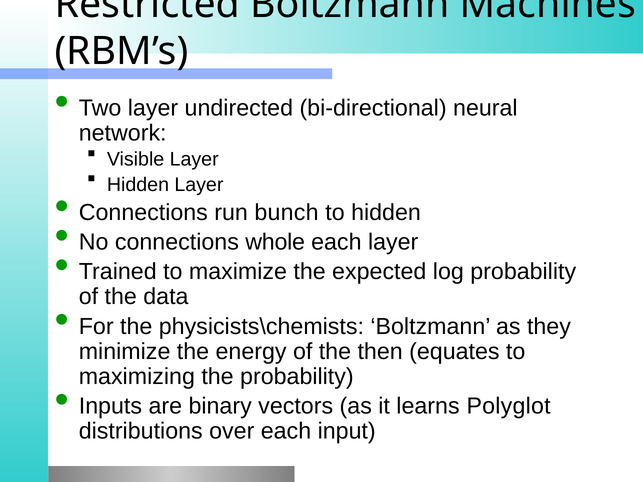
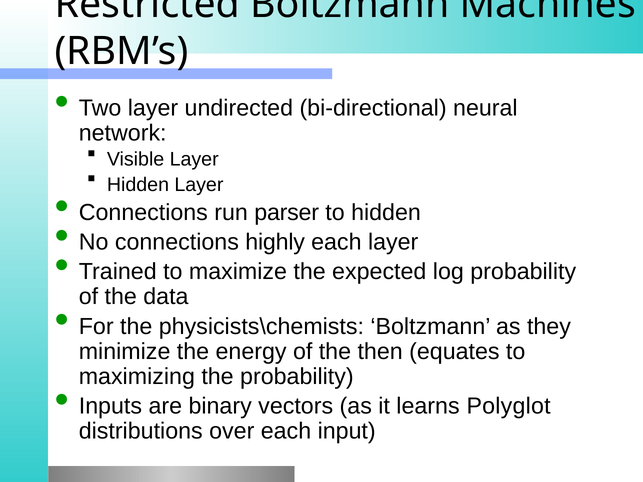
bunch: bunch -> parser
whole: whole -> highly
